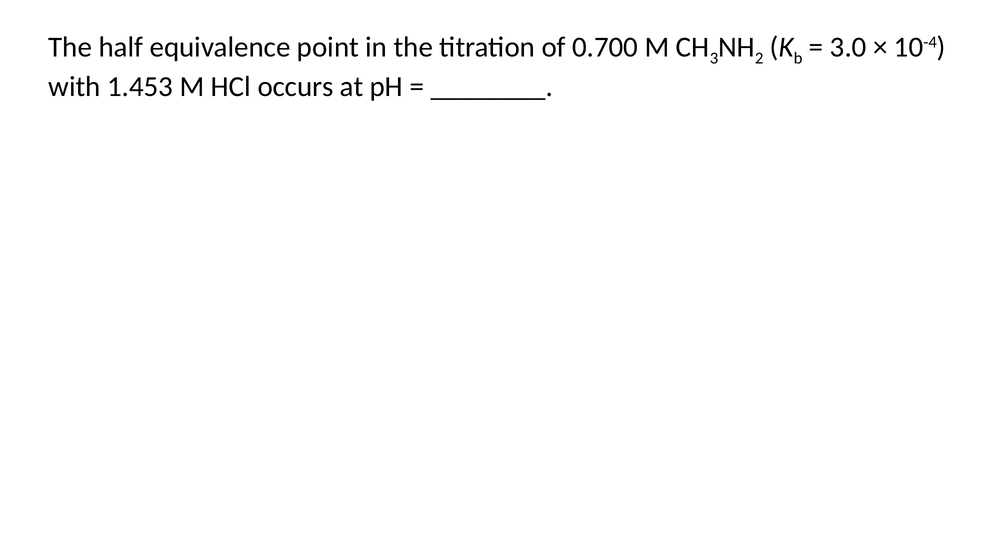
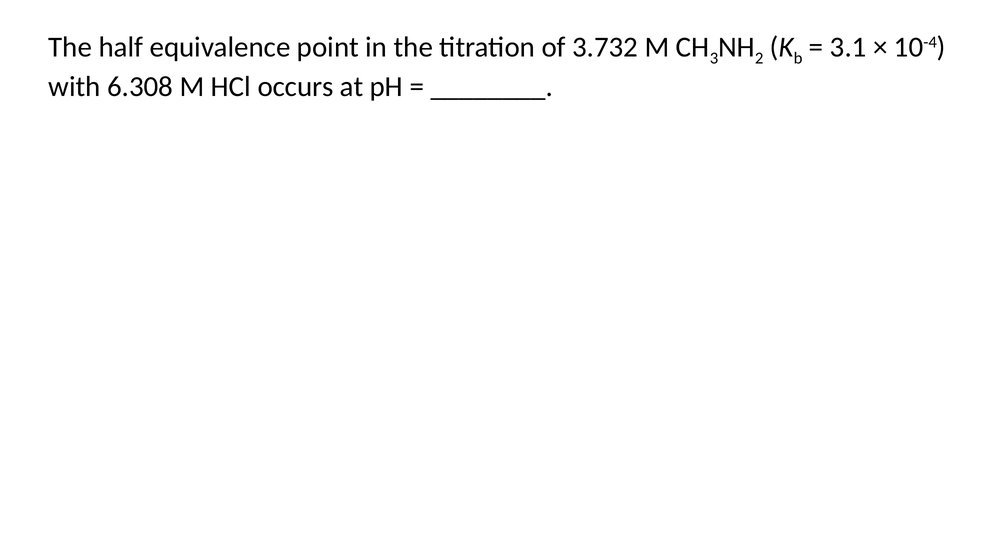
0.700: 0.700 -> 3.732
3.0: 3.0 -> 3.1
1.453: 1.453 -> 6.308
